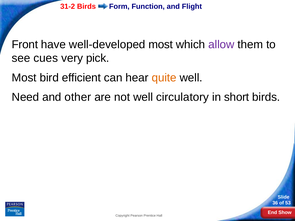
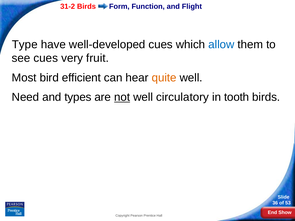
Front: Front -> Type
well-developed most: most -> cues
allow colour: purple -> blue
pick: pick -> fruit
other: other -> types
not underline: none -> present
short: short -> tooth
